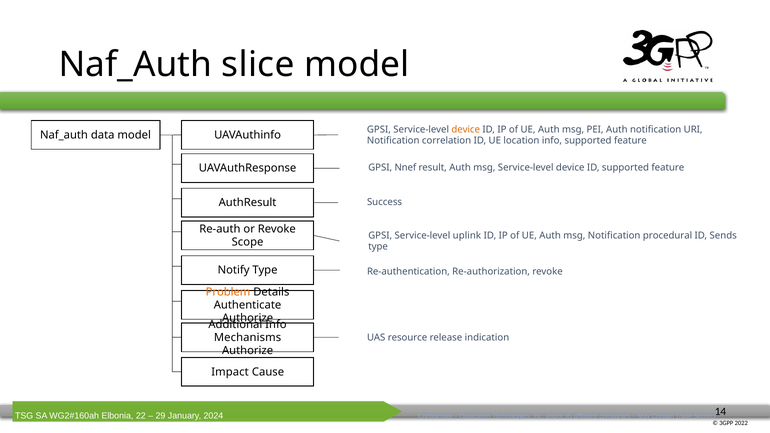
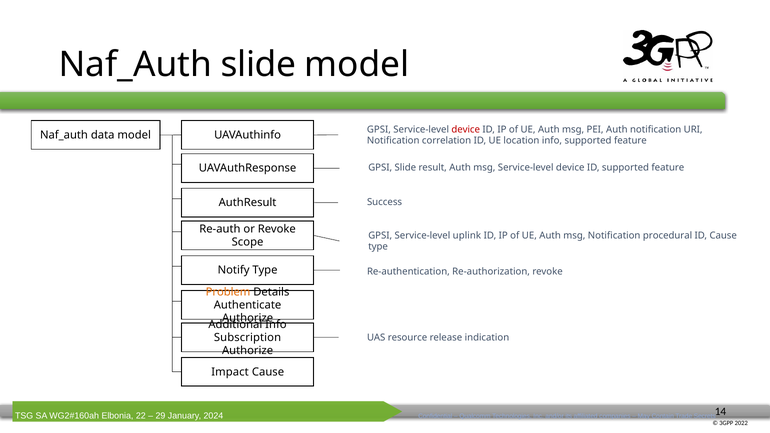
Naf_Auth slice: slice -> slide
device at (466, 129) colour: orange -> red
GPSI Nnef: Nnef -> Slide
ID Sends: Sends -> Cause
Mechanisms: Mechanisms -> Subscription
